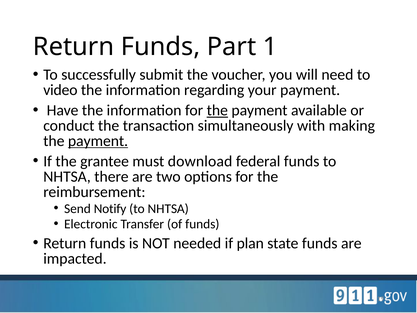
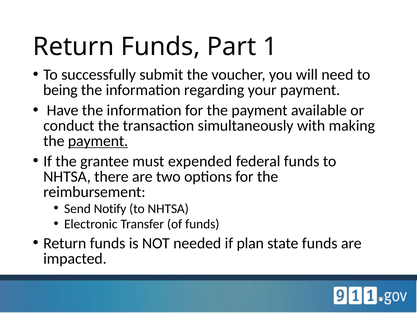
video: video -> being
the at (217, 110) underline: present -> none
download: download -> expended
